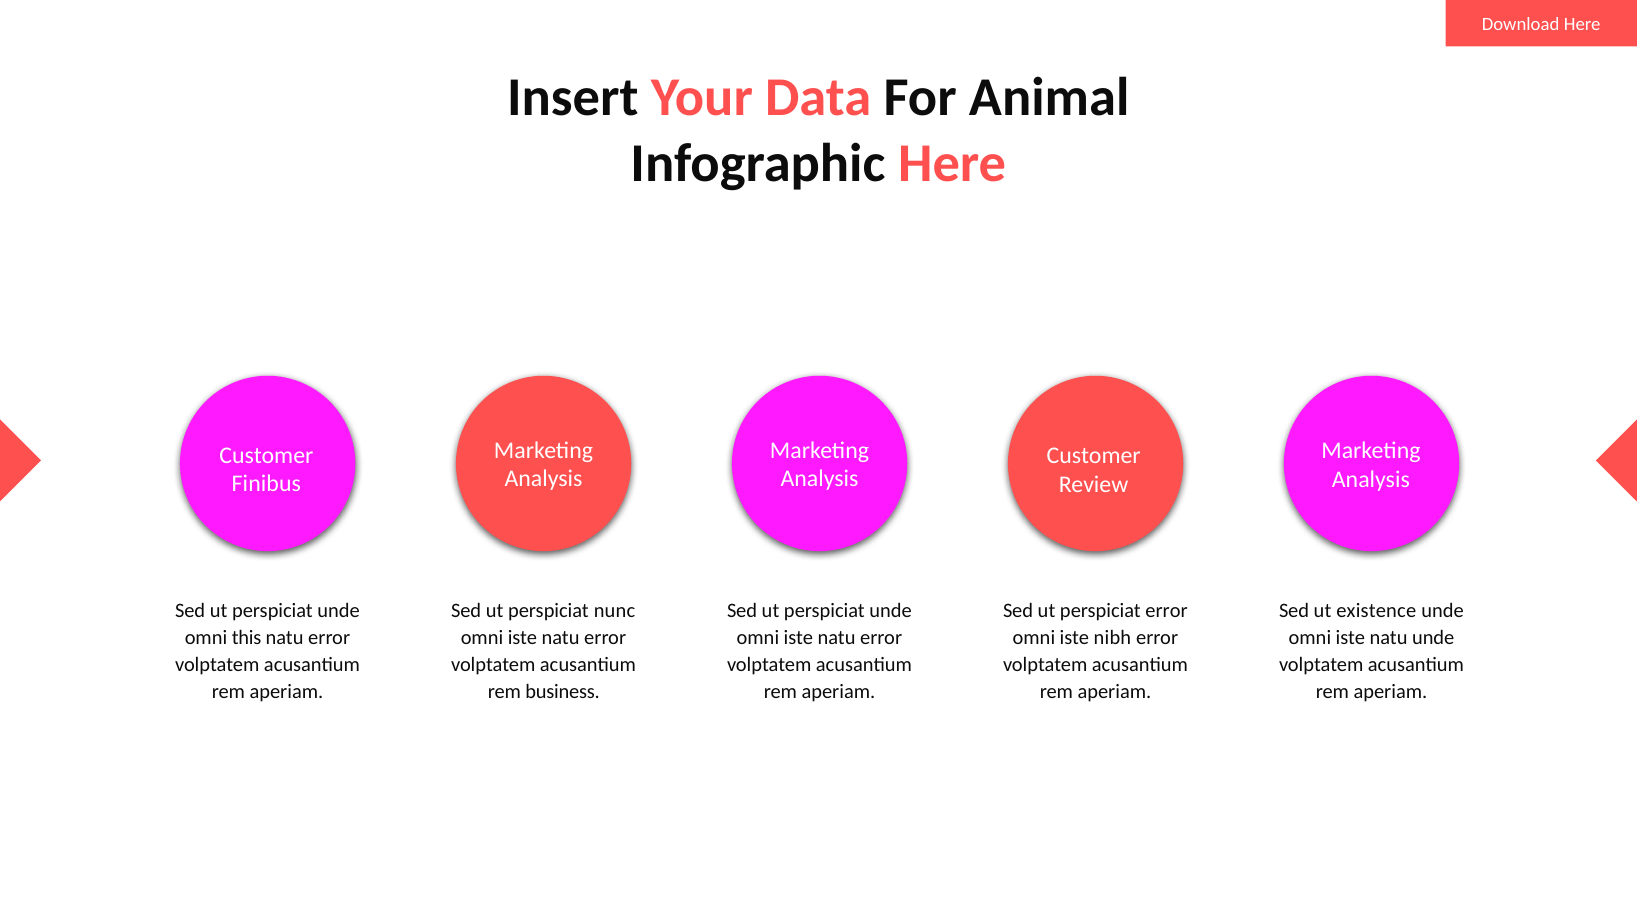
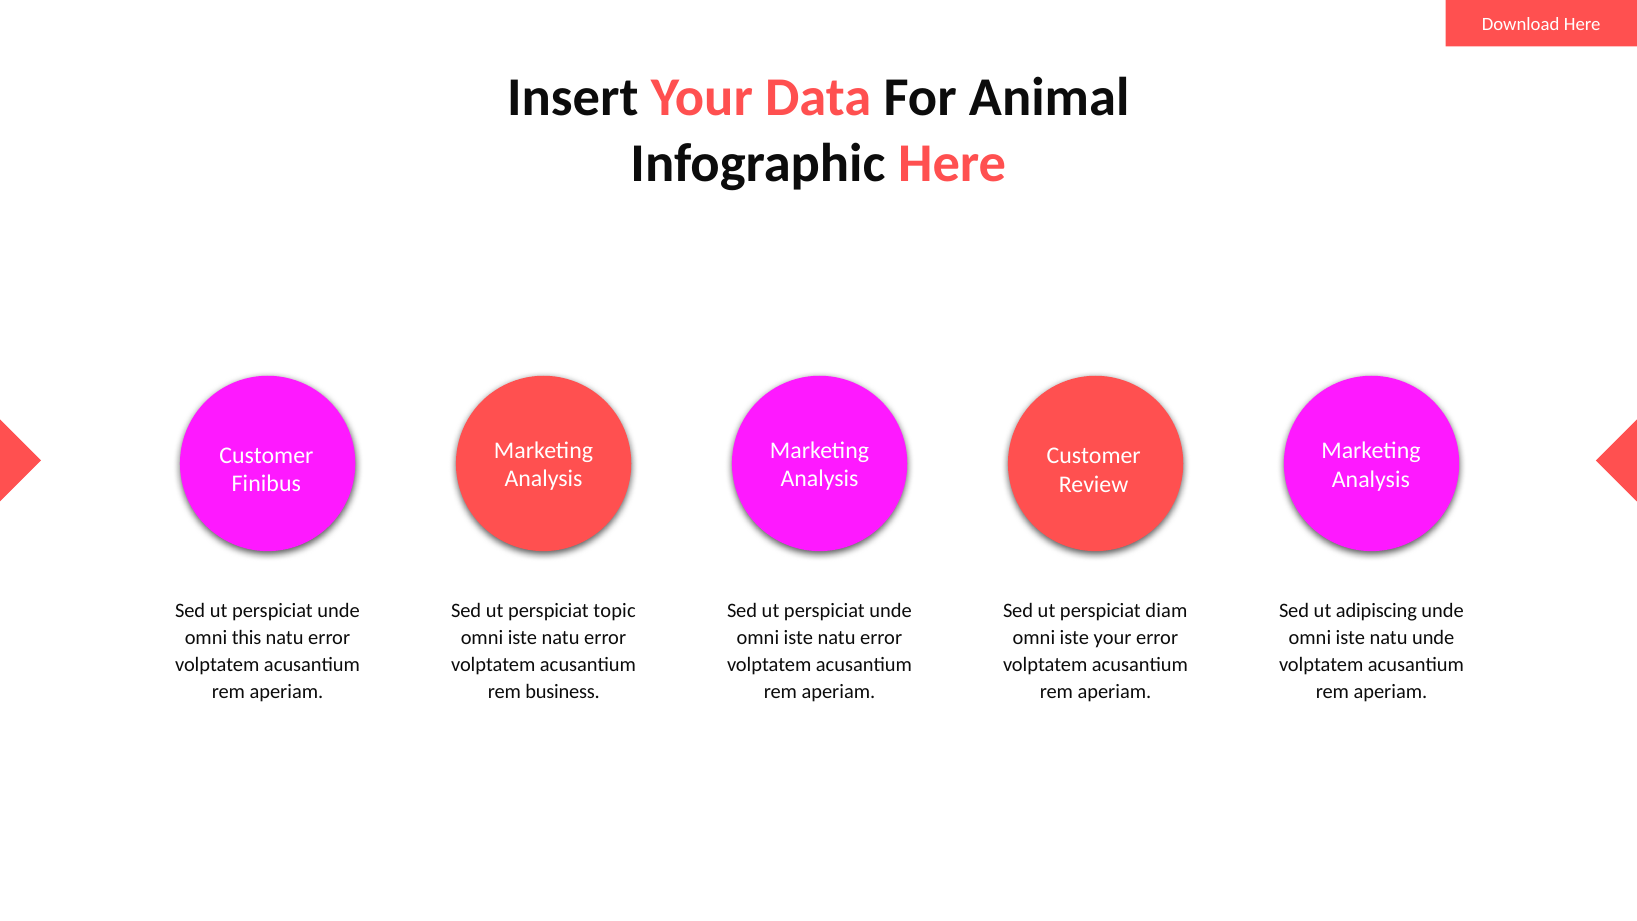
nunc: nunc -> topic
perspiciat error: error -> diam
existence: existence -> adipiscing
iste nibh: nibh -> your
